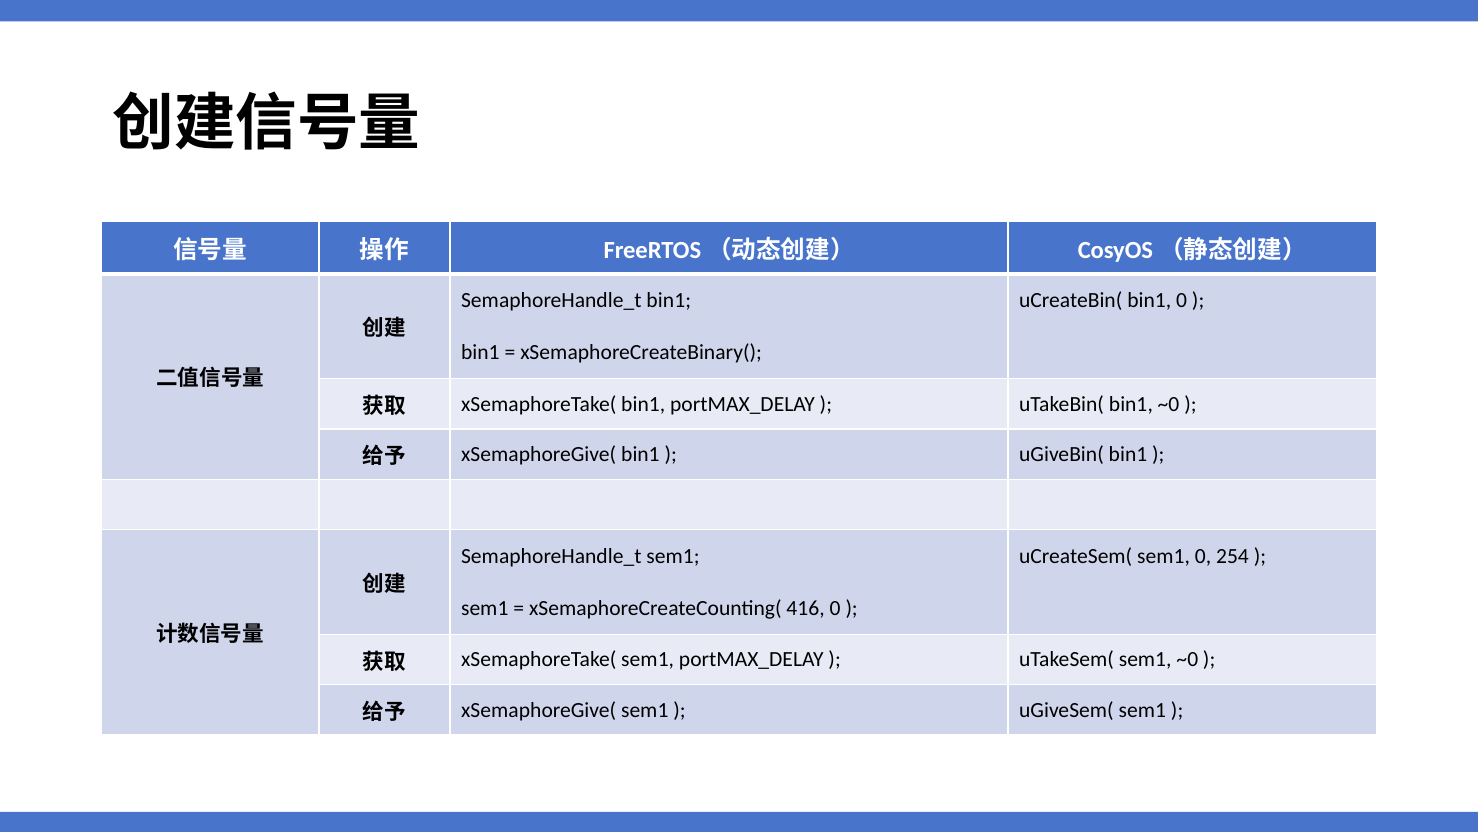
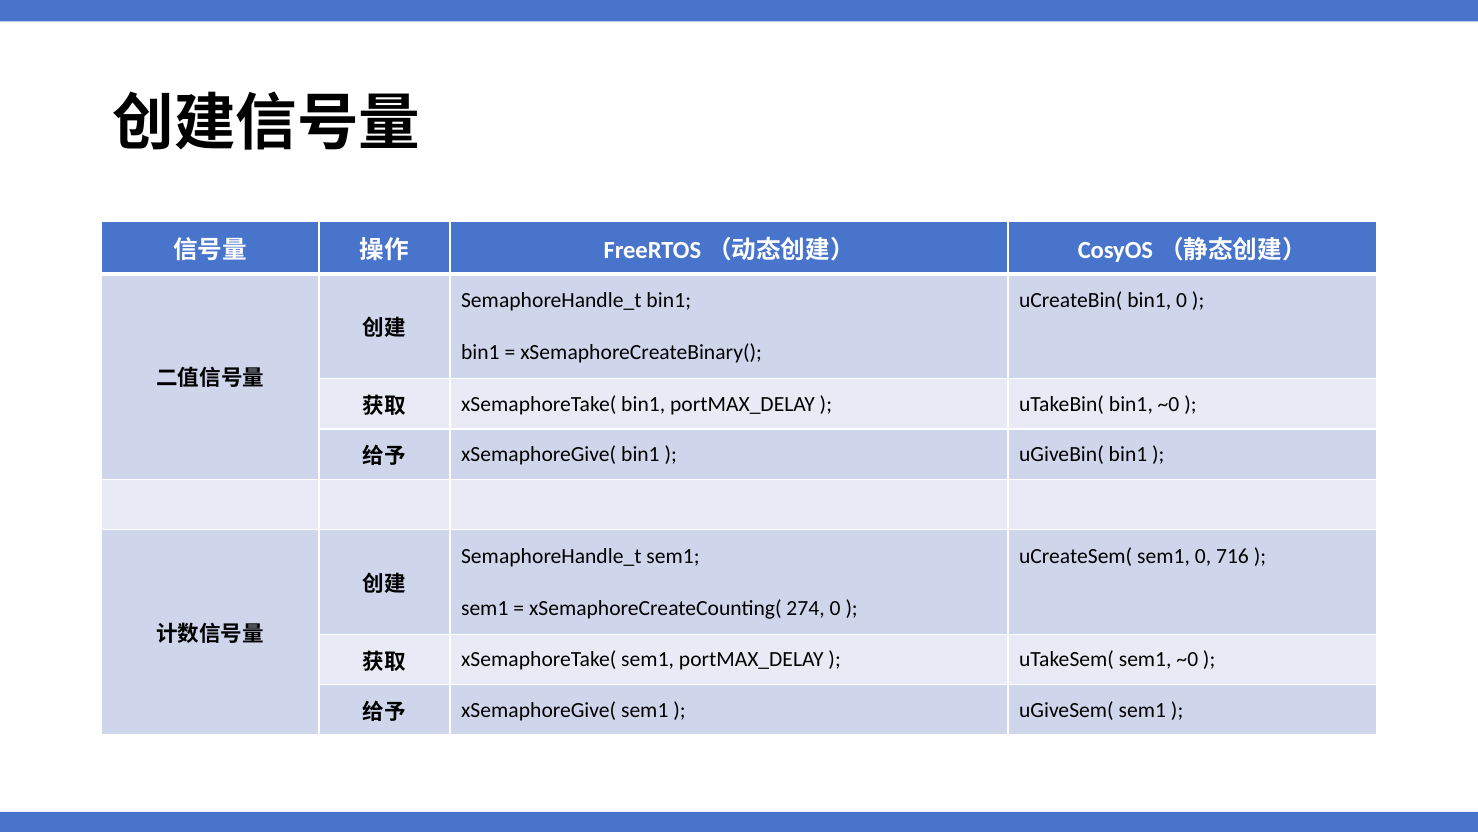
254: 254 -> 716
416: 416 -> 274
